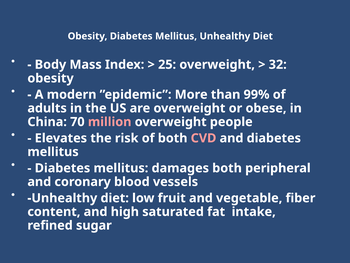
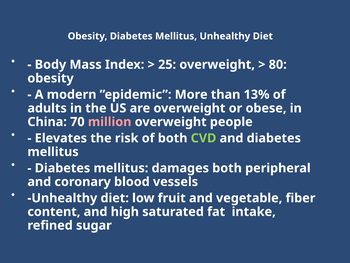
32: 32 -> 80
99%: 99% -> 13%
CVD colour: pink -> light green
